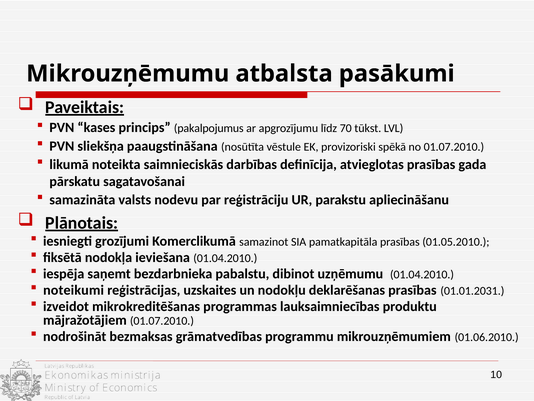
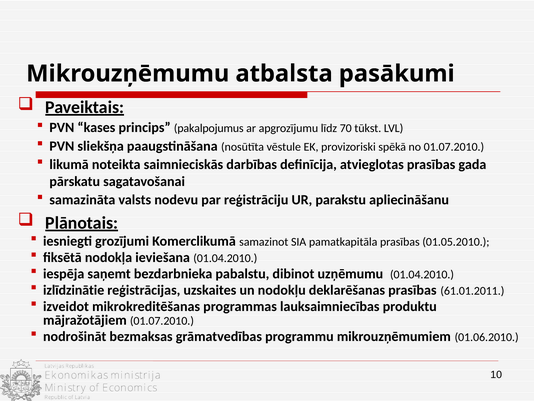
noteikumi: noteikumi -> izlīdzinātie
01.01.2031: 01.01.2031 -> 61.01.2011
